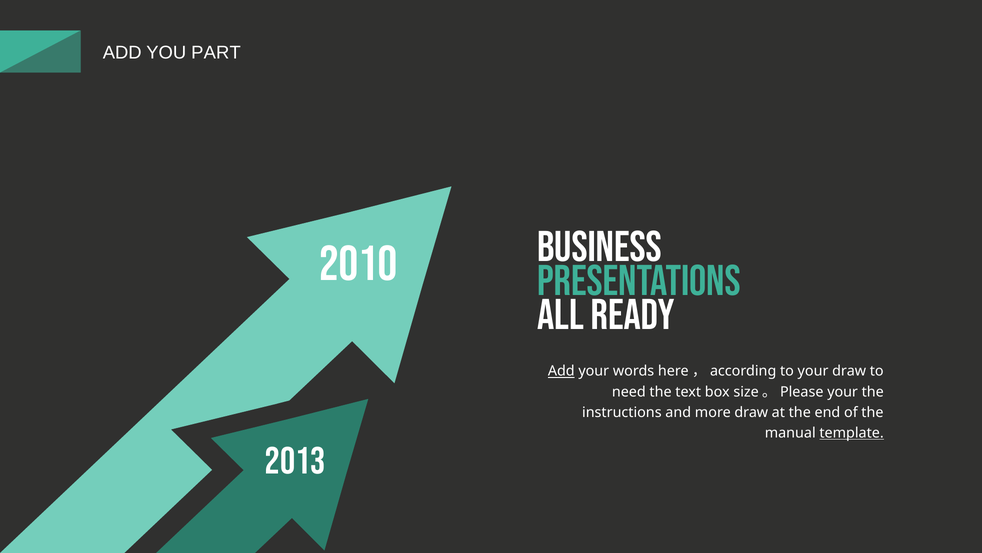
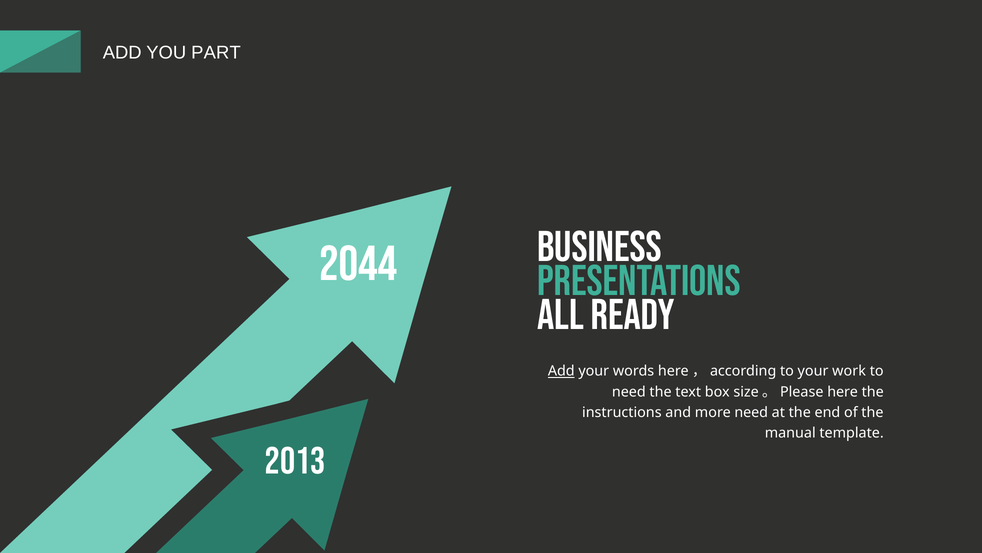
2010: 2010 -> 2044
your draw: draw -> work
size。Please your: your -> here
more draw: draw -> need
template underline: present -> none
